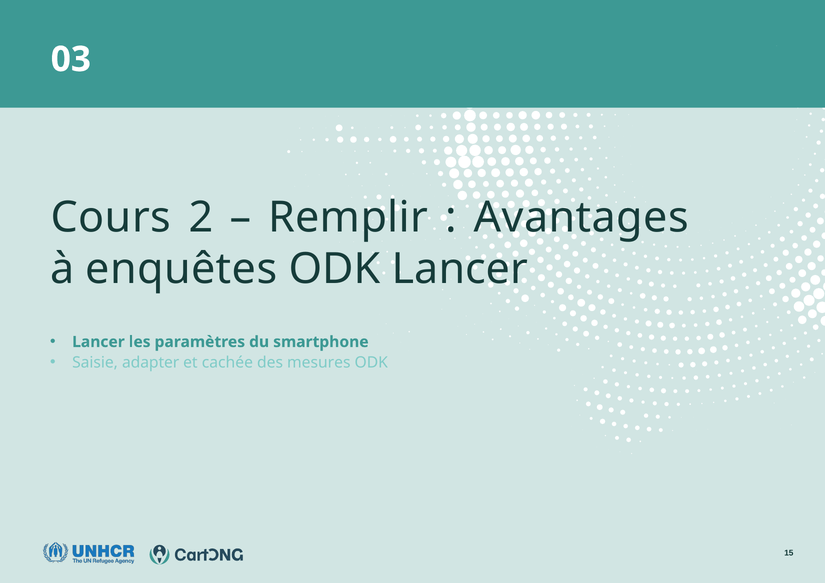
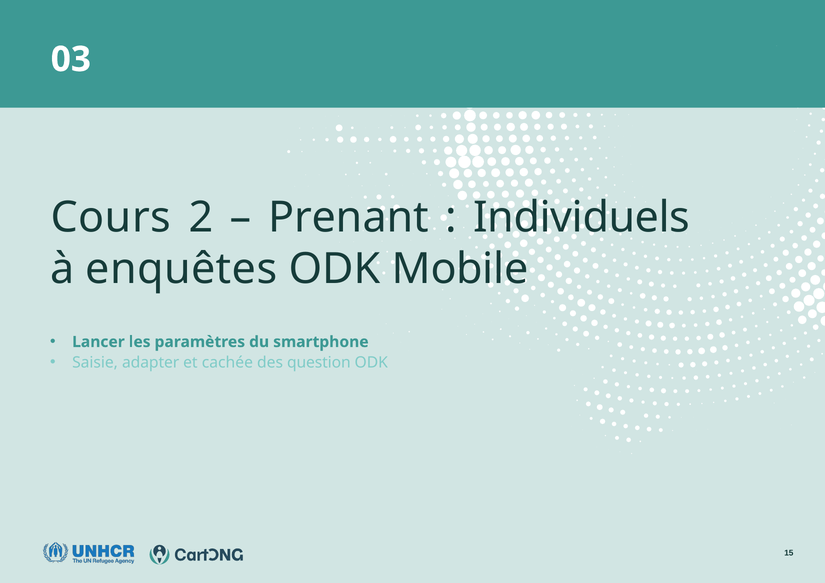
Remplir: Remplir -> Prenant
Avantages: Avantages -> Individuels
ODK Lancer: Lancer -> Mobile
mesures: mesures -> question
